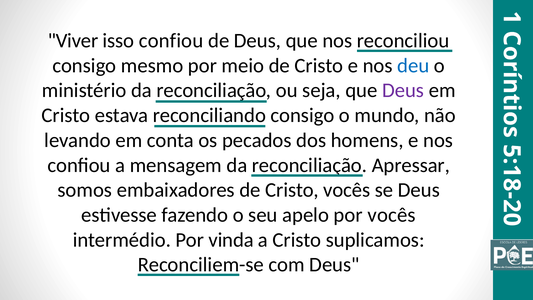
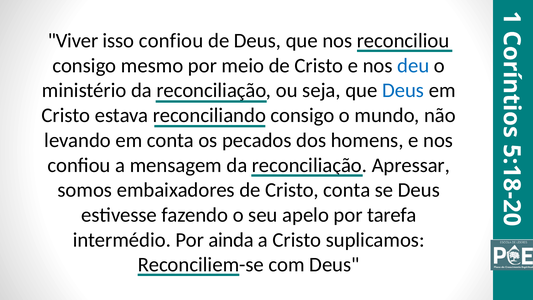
Deus at (403, 90) colour: purple -> blue
Cristo vocês: vocês -> conta
por vocês: vocês -> tarefa
vinda: vinda -> ainda
